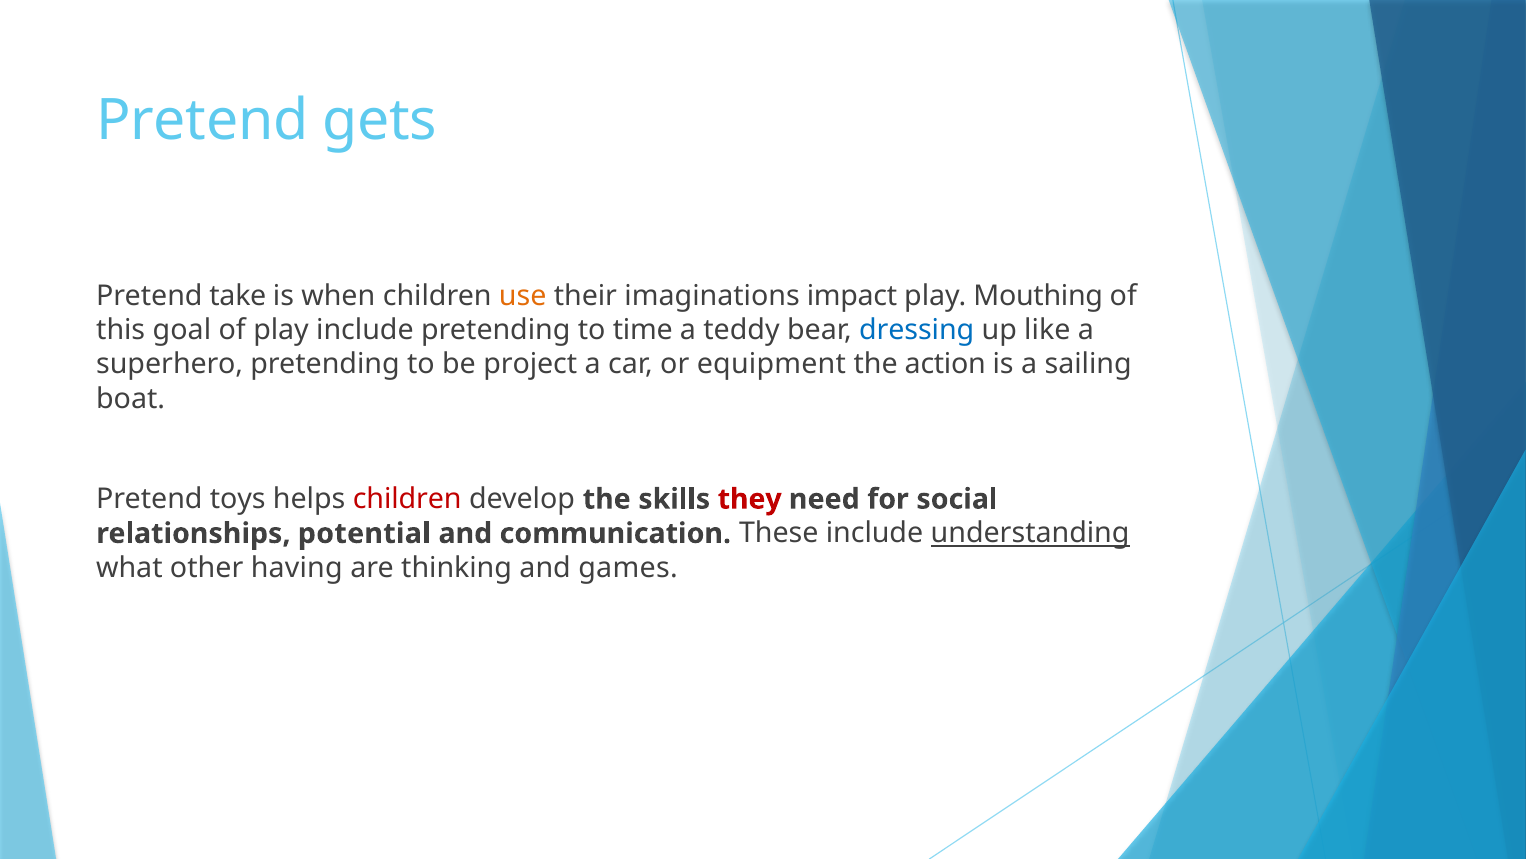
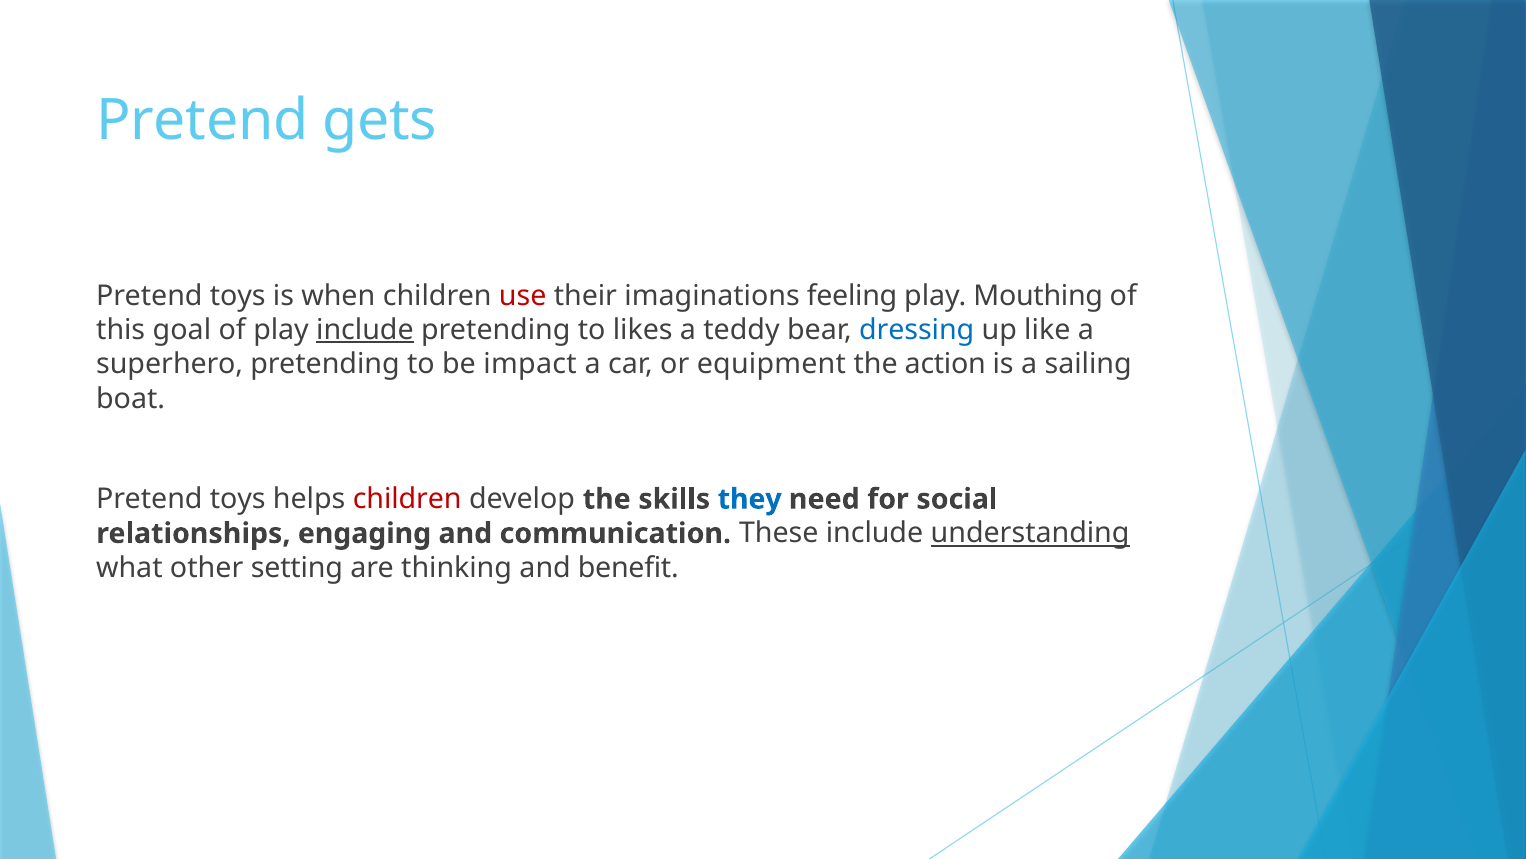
take at (238, 295): take -> toys
use colour: orange -> red
impact: impact -> feeling
include at (365, 330) underline: none -> present
time: time -> likes
project: project -> impact
they colour: red -> blue
potential: potential -> engaging
having: having -> setting
games: games -> benefit
